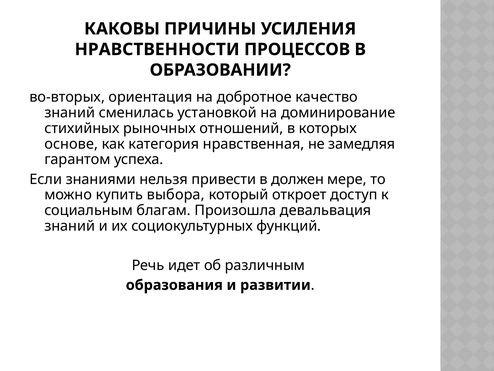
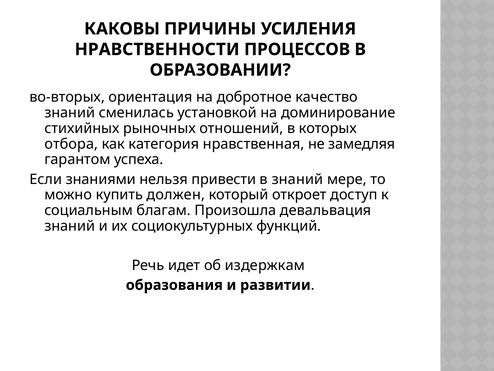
основе: основе -> отбора
в должен: должен -> знаний
выбора: выбора -> должен
различным: различным -> издержкам
